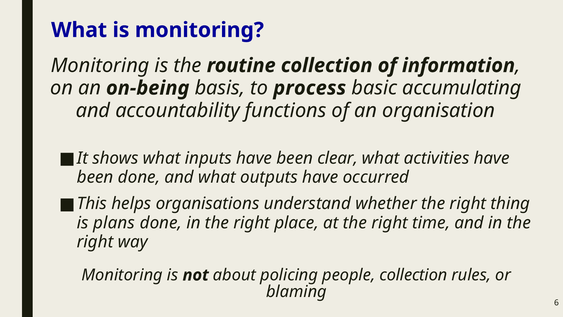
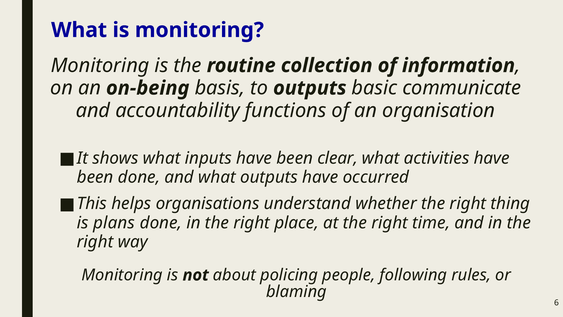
to process: process -> outputs
accumulating: accumulating -> communicate
people collection: collection -> following
